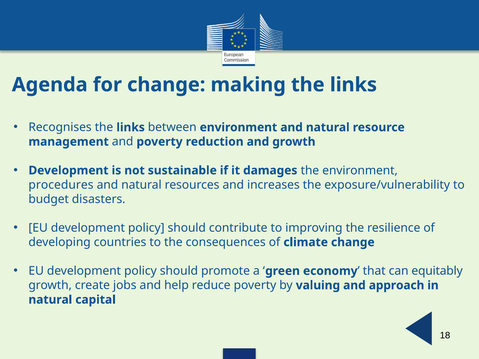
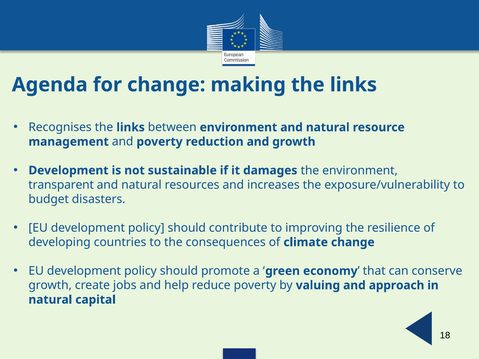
procedures: procedures -> transparent
equitably: equitably -> conserve
